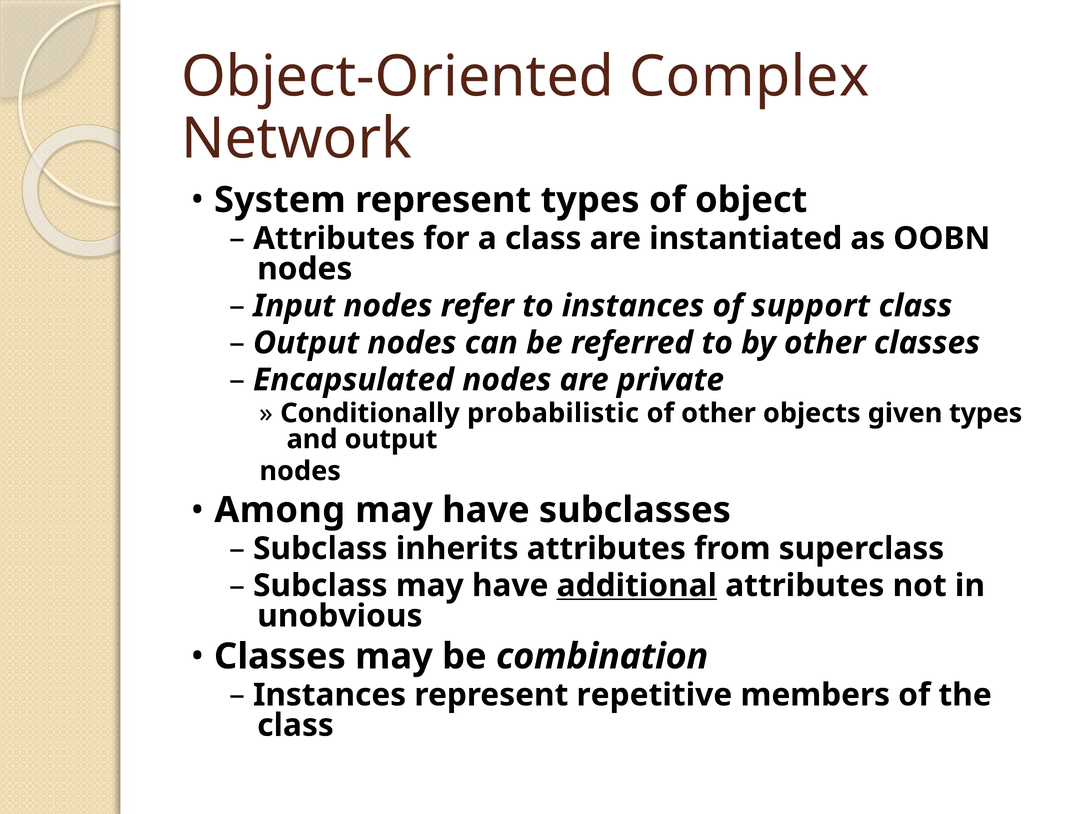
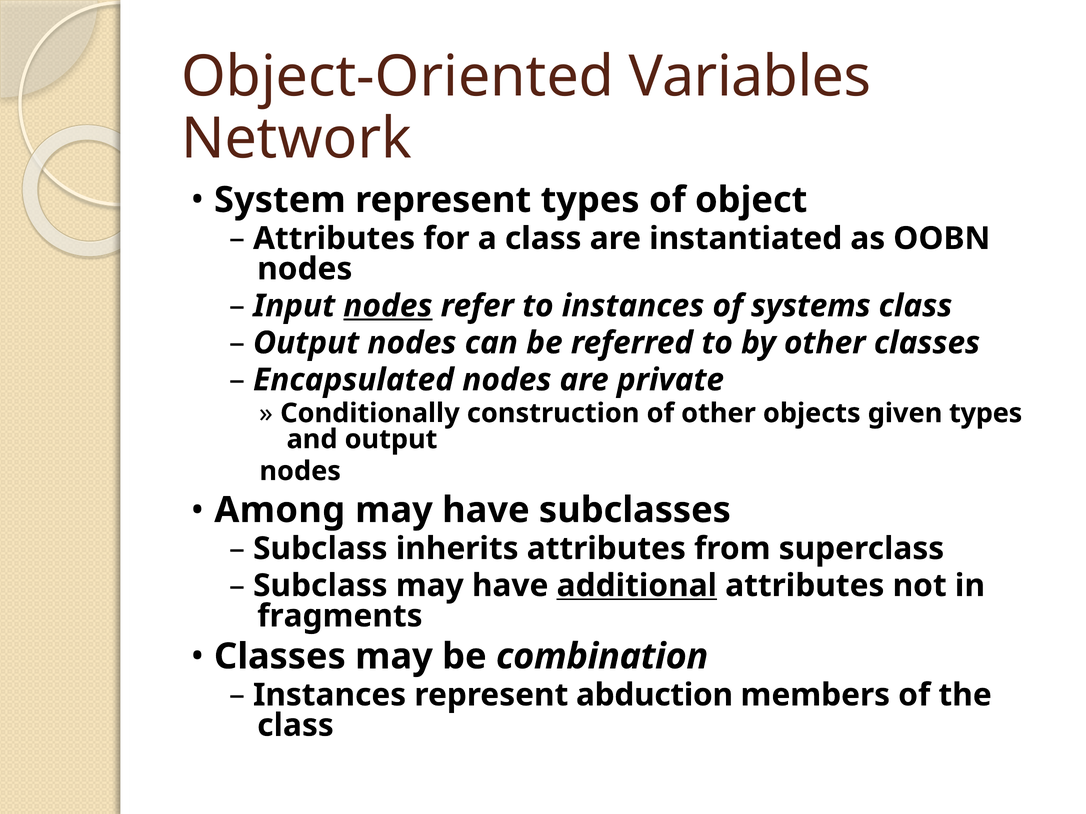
Complex: Complex -> Variables
nodes at (388, 306) underline: none -> present
support: support -> systems
probabilistic: probabilistic -> construction
unobvious: unobvious -> fragments
repetitive: repetitive -> abduction
